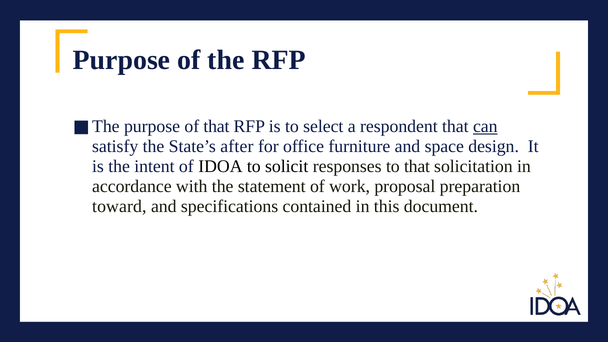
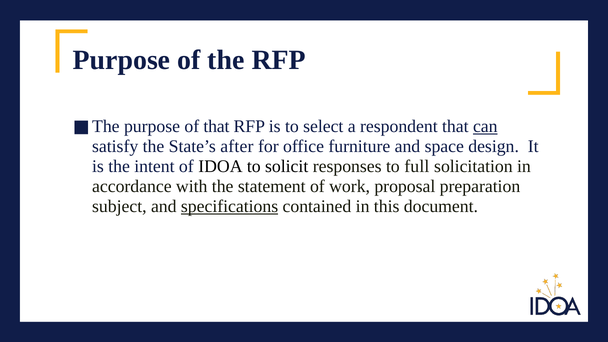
to that: that -> full
toward: toward -> subject
specifications underline: none -> present
